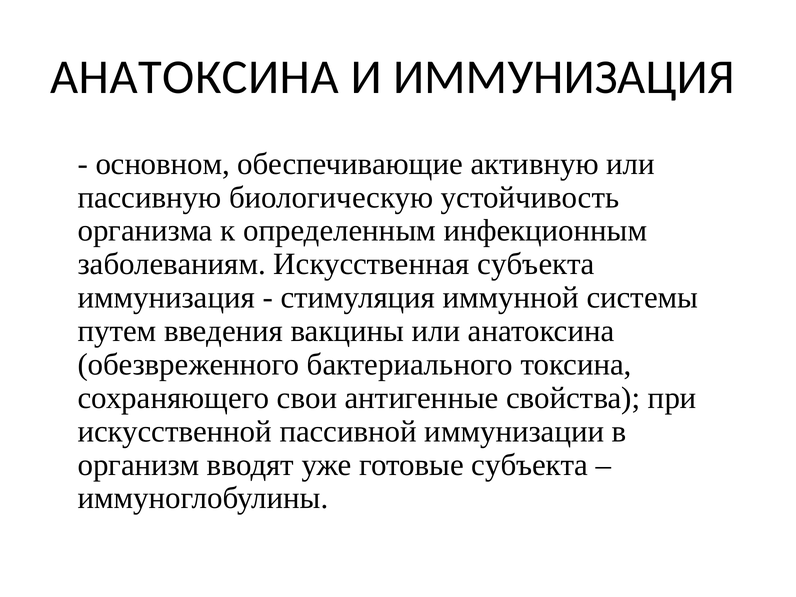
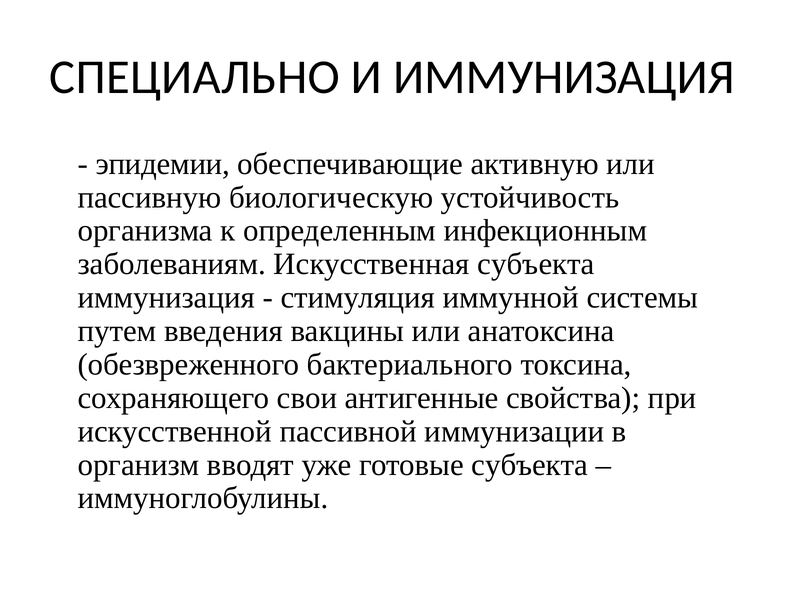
АНАТОКСИНА at (194, 77): АНАТОКСИНА -> СПЕЦИАЛЬНО
основном: основном -> эпидемии
